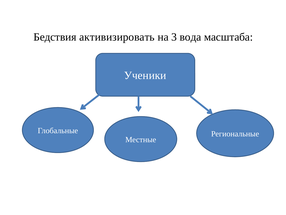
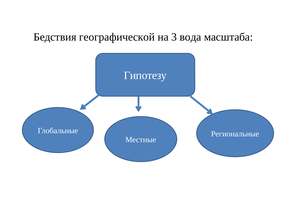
активизировать: активизировать -> географической
Ученики: Ученики -> Гипотезу
